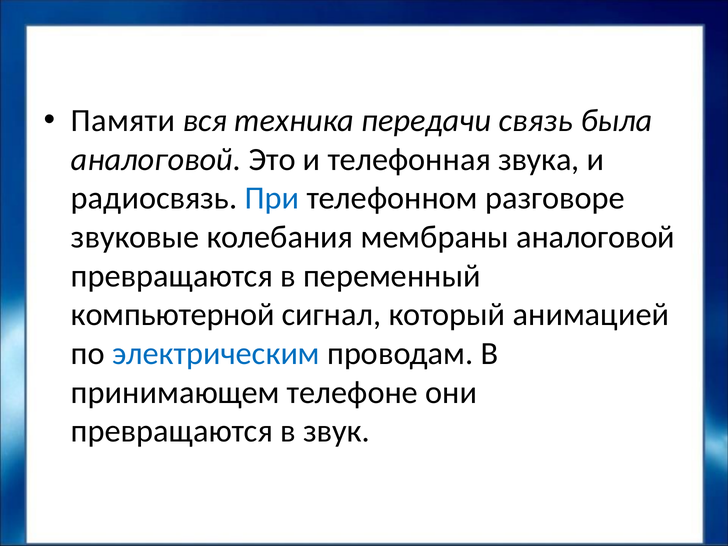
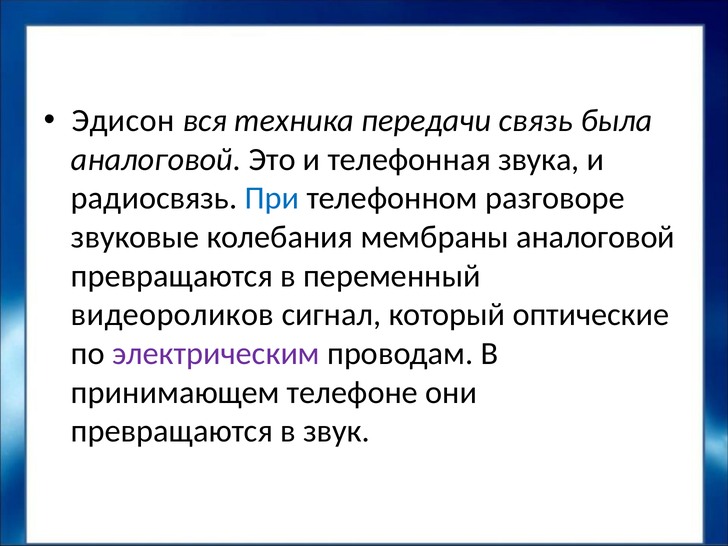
Памяти: Памяти -> Эдисон
компьютерной: компьютерной -> видеороликов
анимацией: анимацией -> оптические
электрическим colour: blue -> purple
